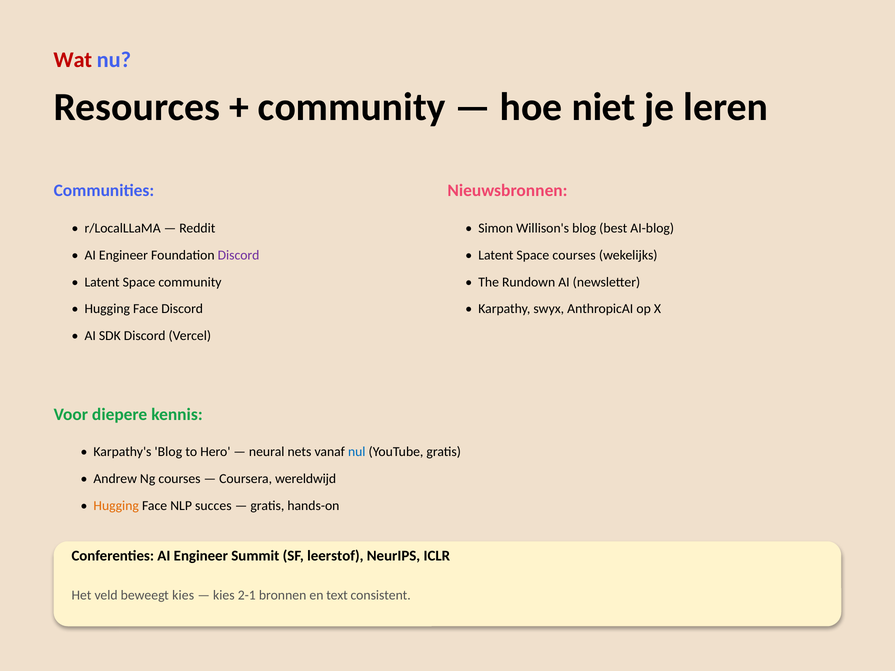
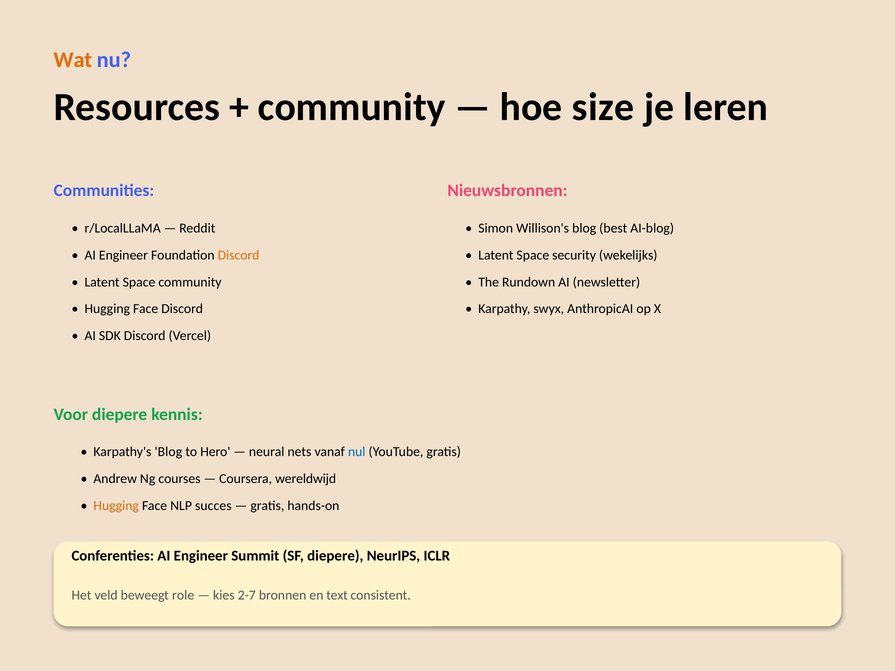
Wat colour: red -> orange
niet: niet -> size
Discord at (239, 255) colour: purple -> orange
Space courses: courses -> security
SF leerstof: leerstof -> diepere
beweegt kies: kies -> role
2-1: 2-1 -> 2-7
